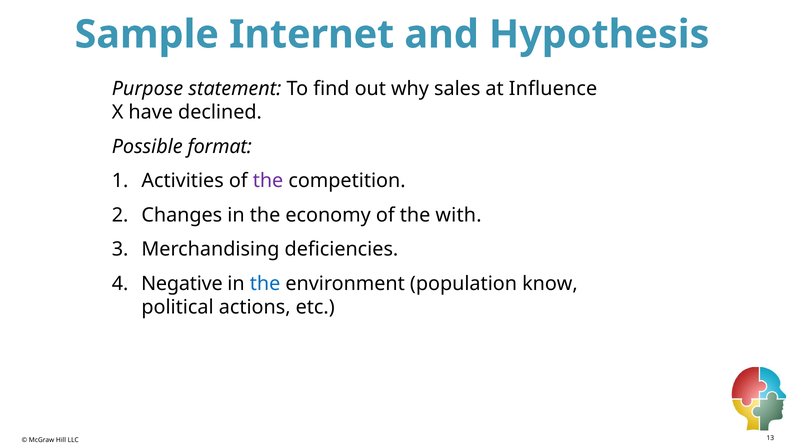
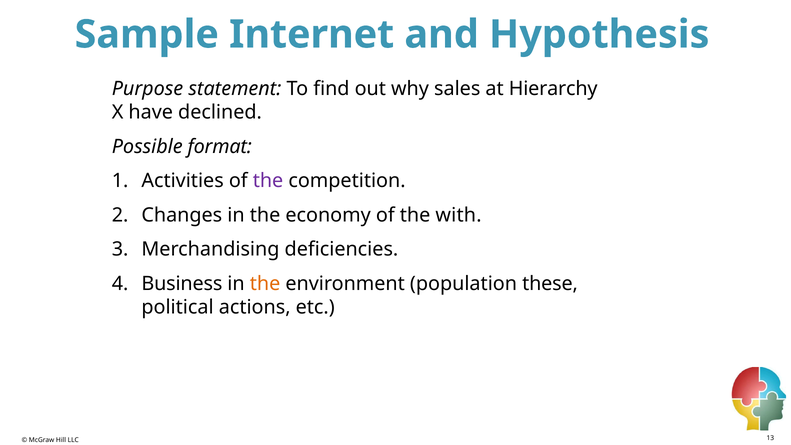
Influence: Influence -> Hierarchy
Negative: Negative -> Business
the at (265, 284) colour: blue -> orange
know: know -> these
